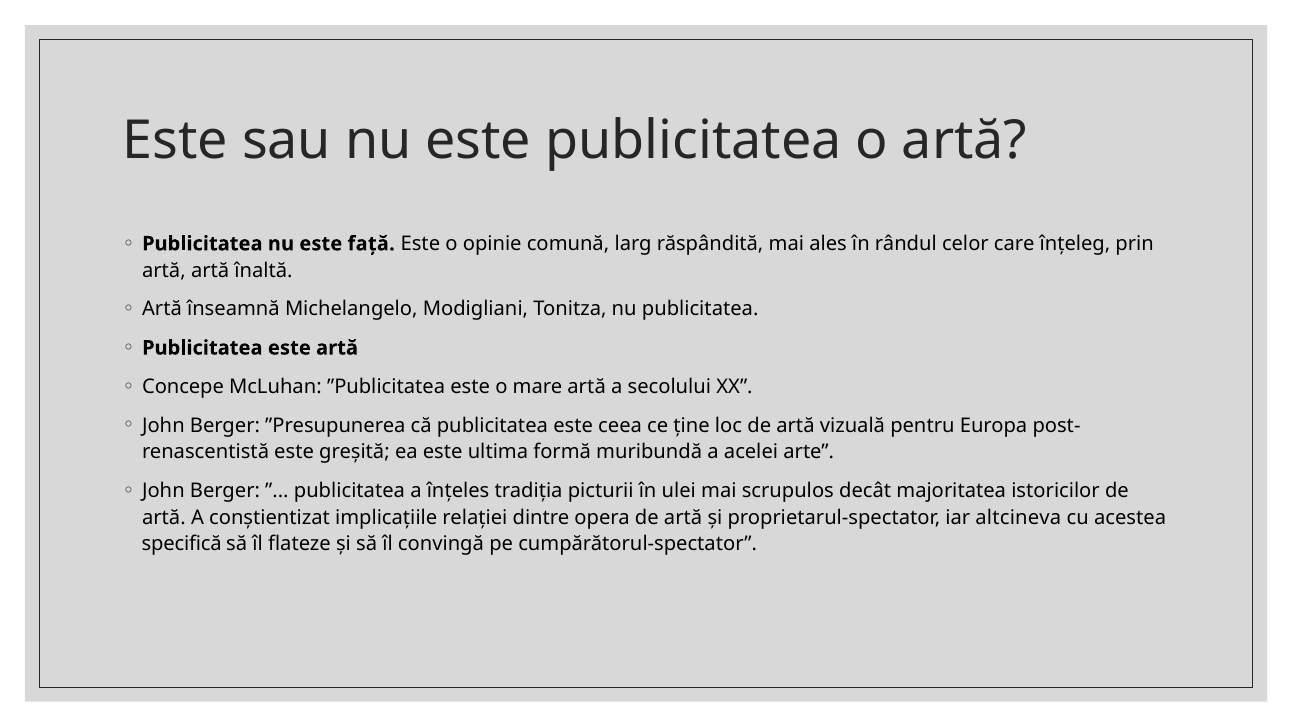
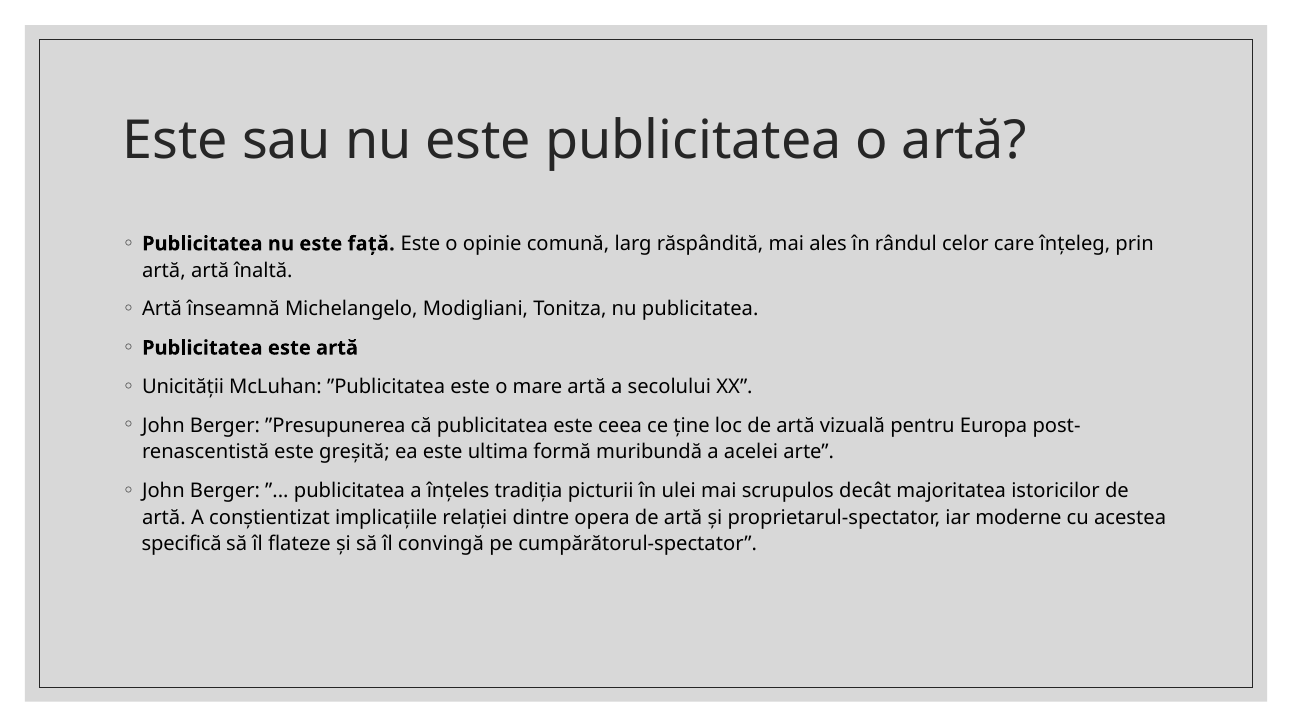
Concepe: Concepe -> Unicității
altcineva: altcineva -> moderne
